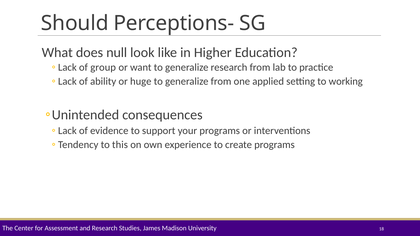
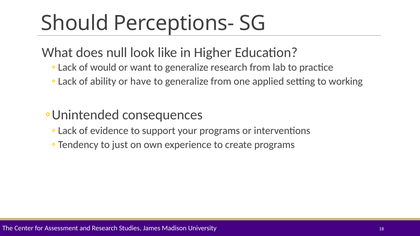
group: group -> would
huge: huge -> have
this: this -> just
